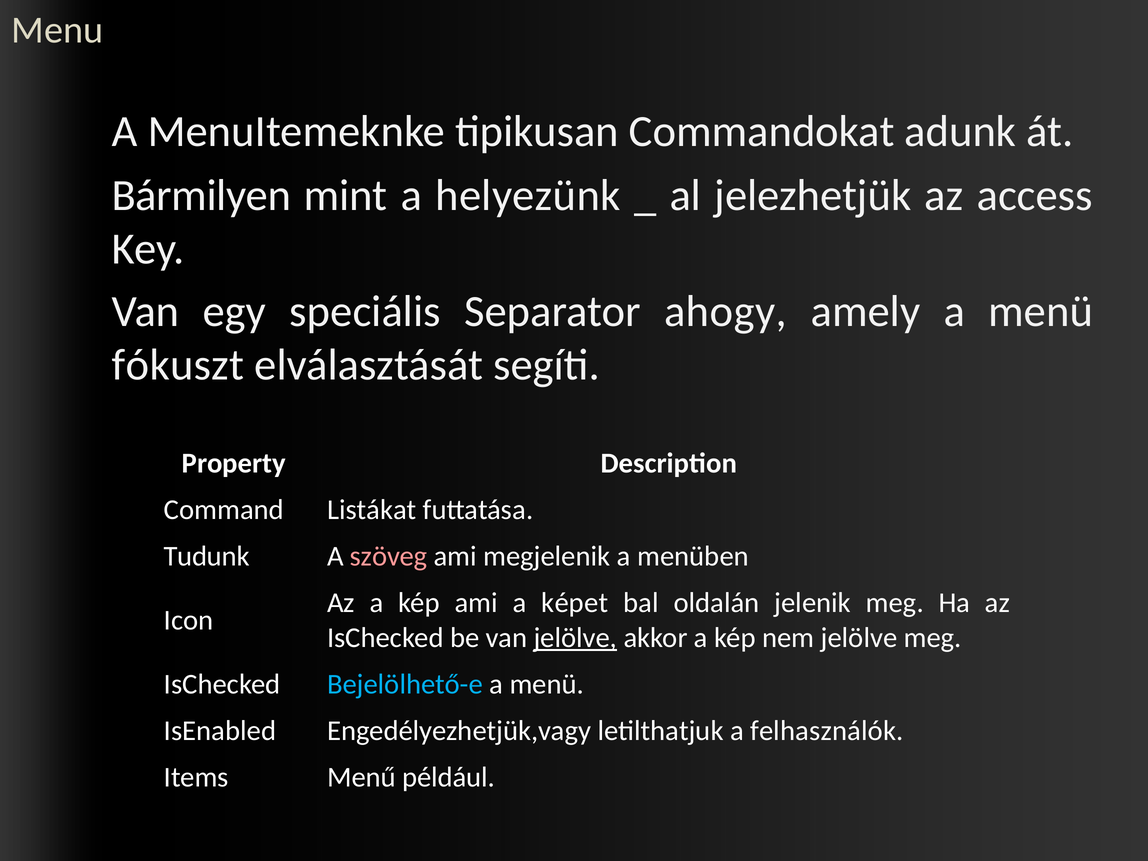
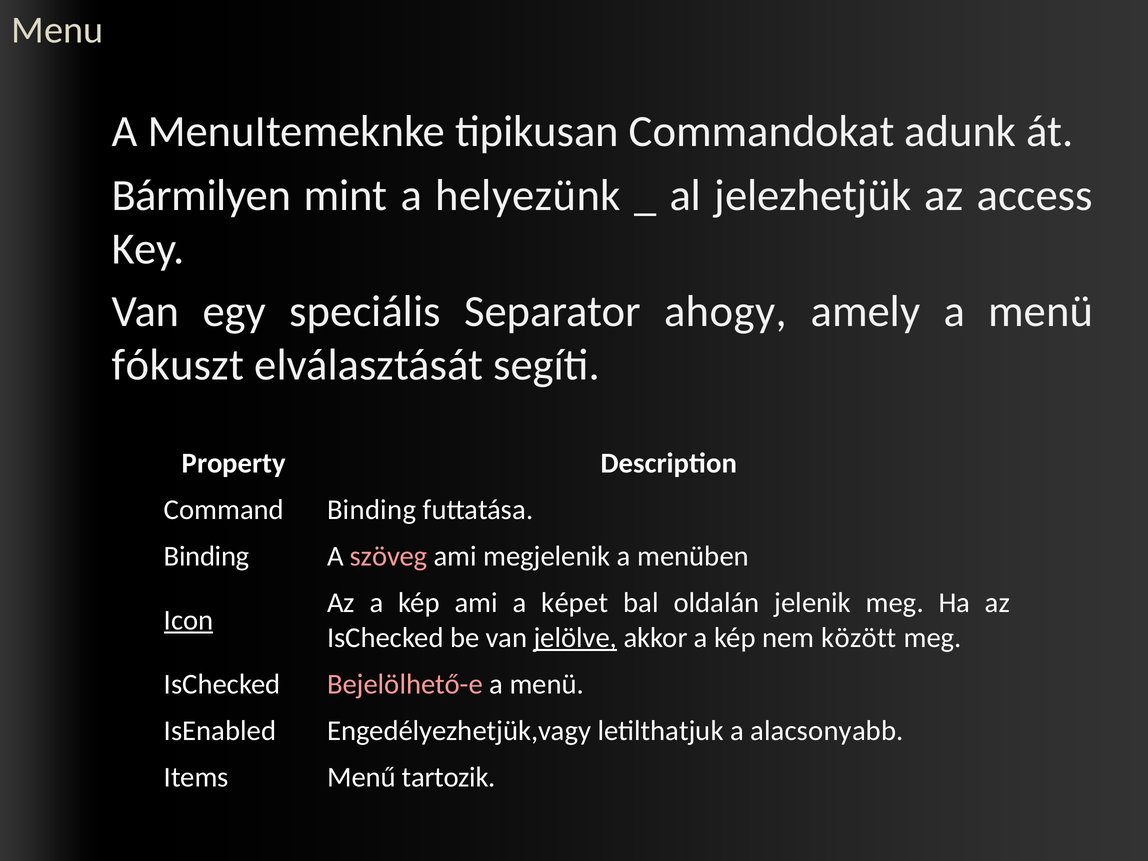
Command Listákat: Listákat -> Binding
Tudunk at (207, 556): Tudunk -> Binding
Icon underline: none -> present
nem jelölve: jelölve -> között
Bejelölhető-e colour: light blue -> pink
felhasználók: felhasználók -> alacsonyabb
például: például -> tartozik
